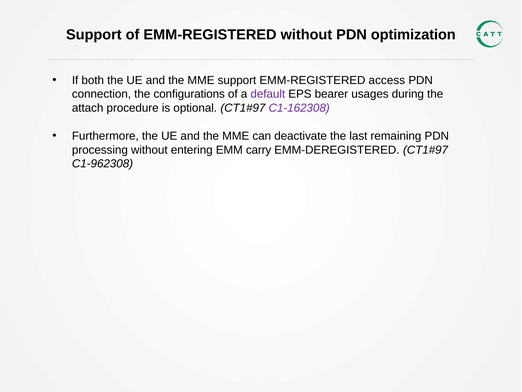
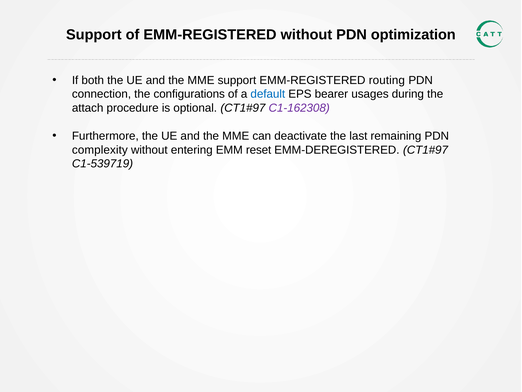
access: access -> routing
default colour: purple -> blue
processing: processing -> complexity
carry: carry -> reset
C1-962308: C1-962308 -> C1-539719
